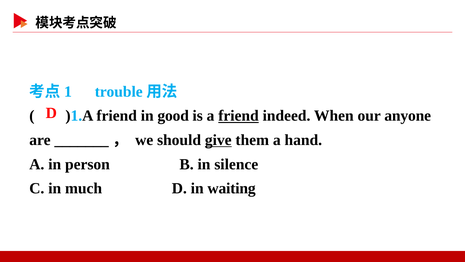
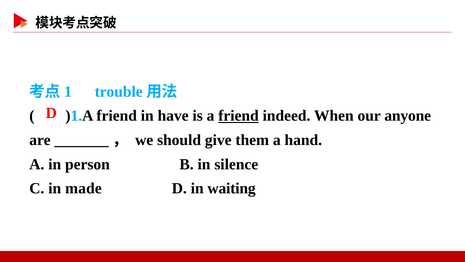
good: good -> have
give underline: present -> none
much: much -> made
